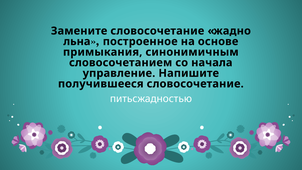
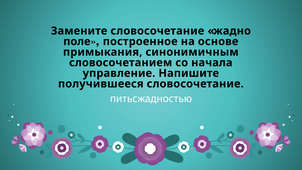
льна: льна -> поле
